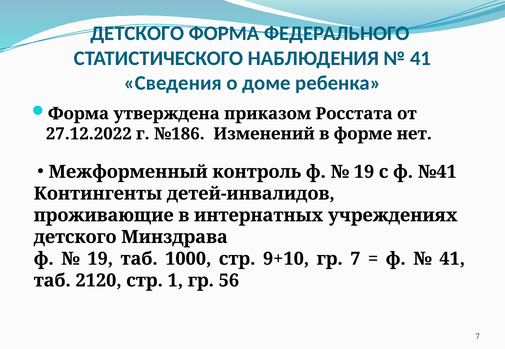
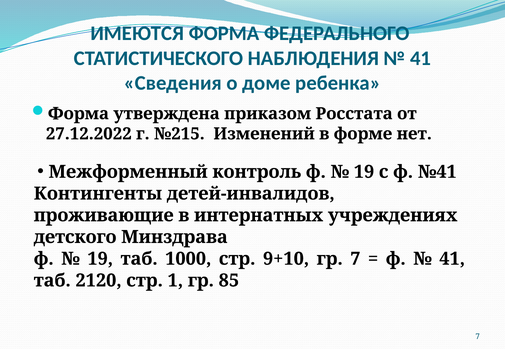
ДЕТСКОГО at (137, 33): ДЕТСКОГО -> ИМЕЮТСЯ
№186: №186 -> №215
56: 56 -> 85
